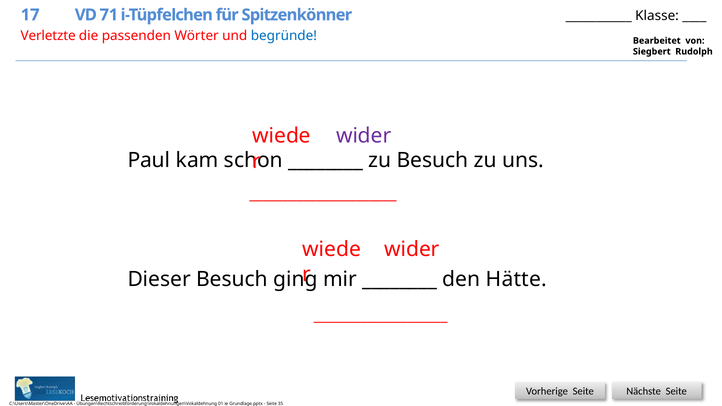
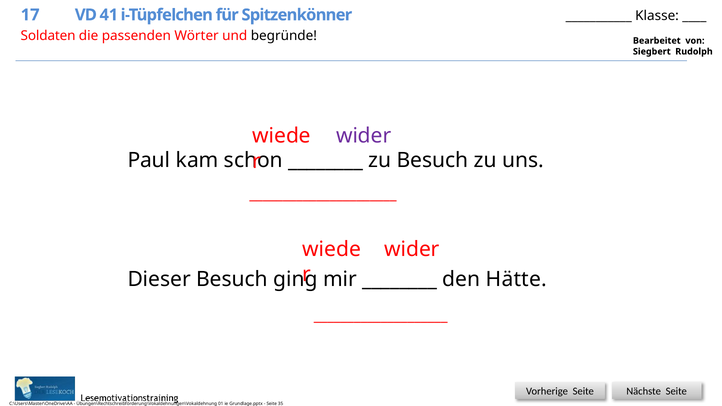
71: 71 -> 41
Verletzte: Verletzte -> Soldaten
begründe colour: blue -> black
